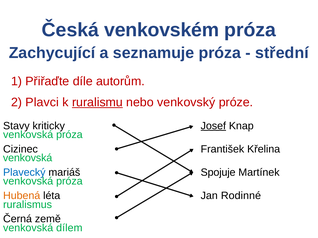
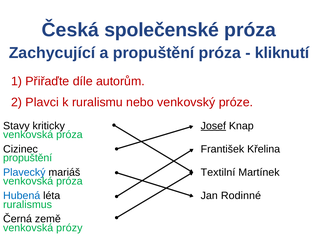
venkovském: venkovském -> společenské
a seznamuje: seznamuje -> propuštění
střední: střední -> kliknutí
ruralismu underline: present -> none
venkovská at (28, 158): venkovská -> propuštění
Spojuje: Spojuje -> Textilní
Hubená colour: orange -> blue
dílem: dílem -> prózy
